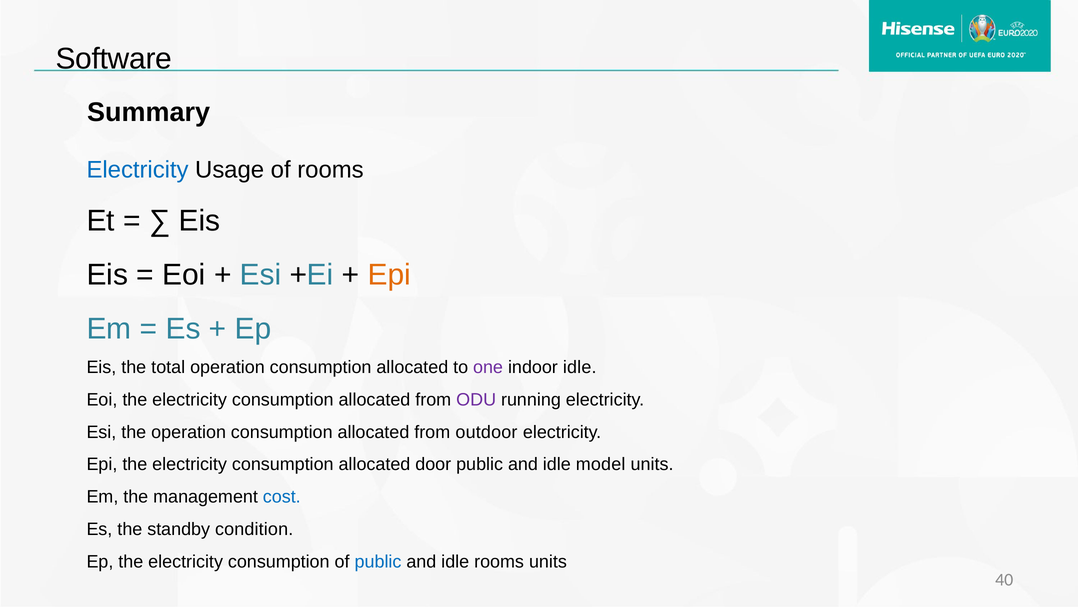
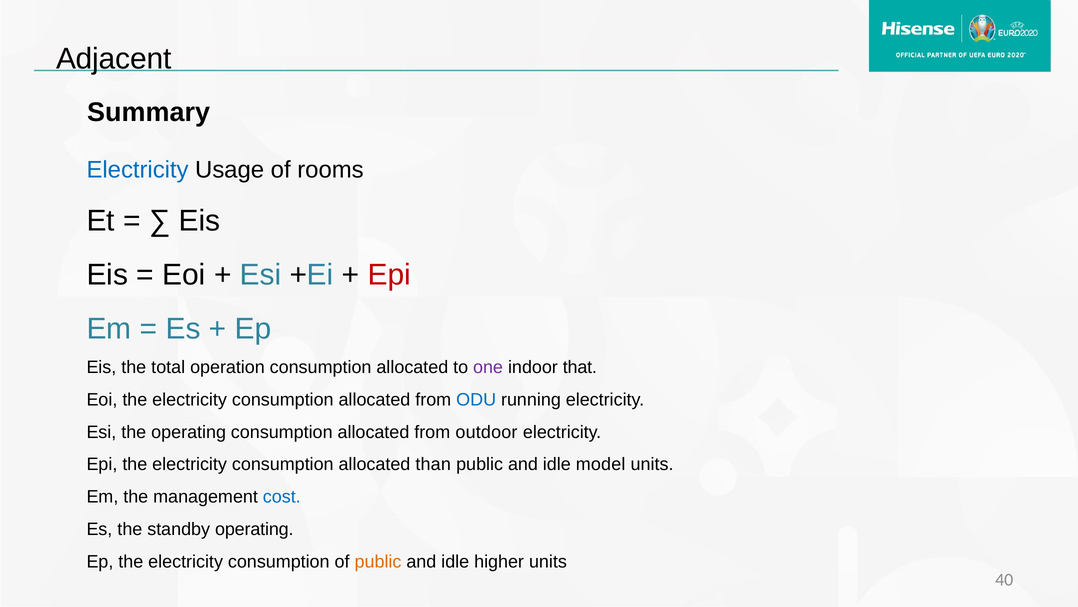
Software: Software -> Adjacent
Epi at (389, 274) colour: orange -> red
indoor idle: idle -> that
ODU colour: purple -> blue
the operation: operation -> operating
door: door -> than
standby condition: condition -> operating
public at (378, 561) colour: blue -> orange
idle rooms: rooms -> higher
